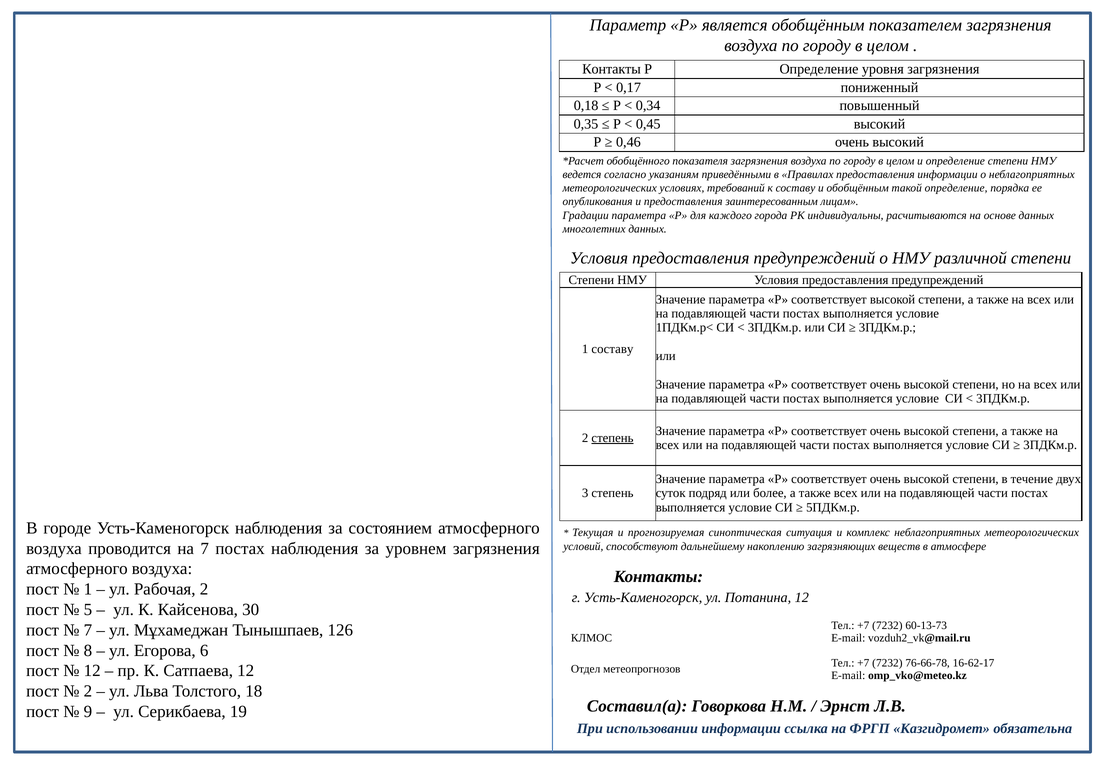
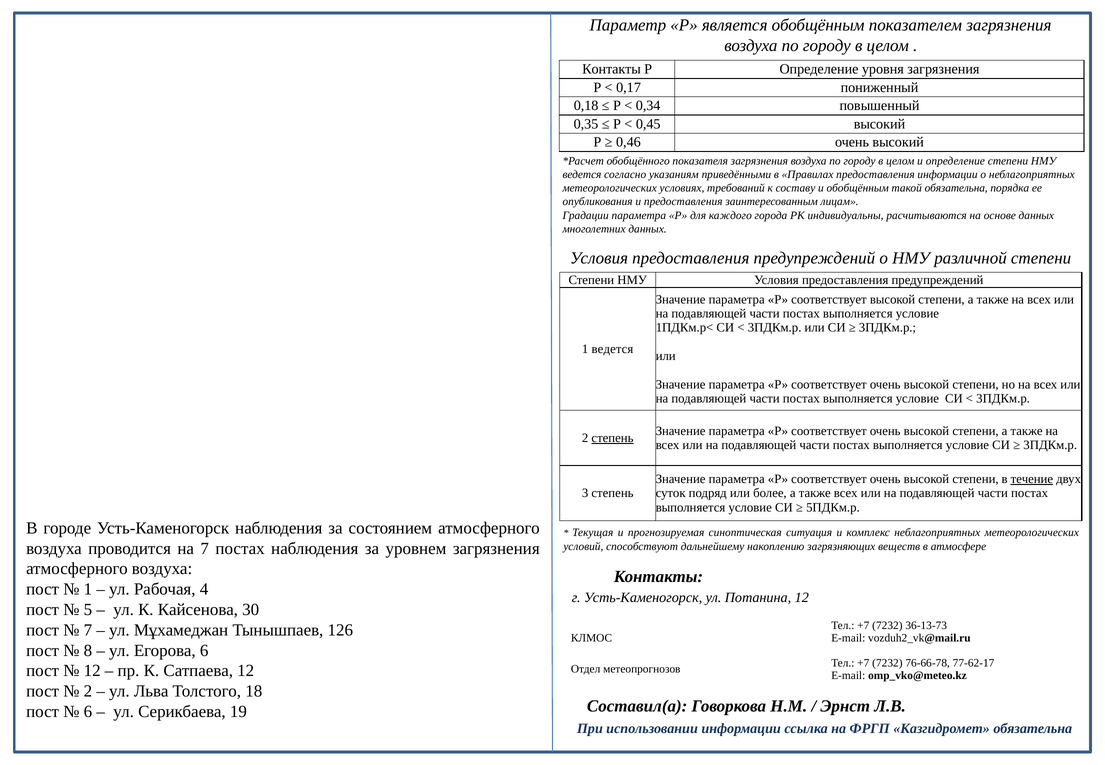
такой определение: определение -> обязательна
1 составу: составу -> ведется
течение underline: none -> present
Рабочая 2: 2 -> 4
60-13-73: 60-13-73 -> 36-13-73
16-62-17: 16-62-17 -> 77-62-17
9 at (88, 712): 9 -> 6
